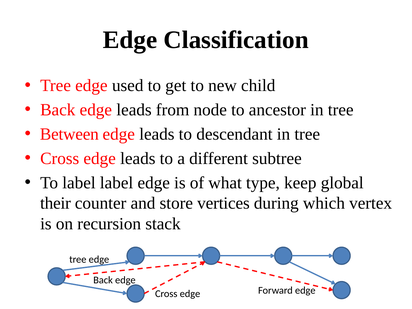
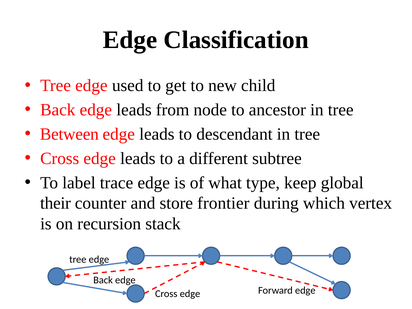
label label: label -> trace
vertices: vertices -> frontier
